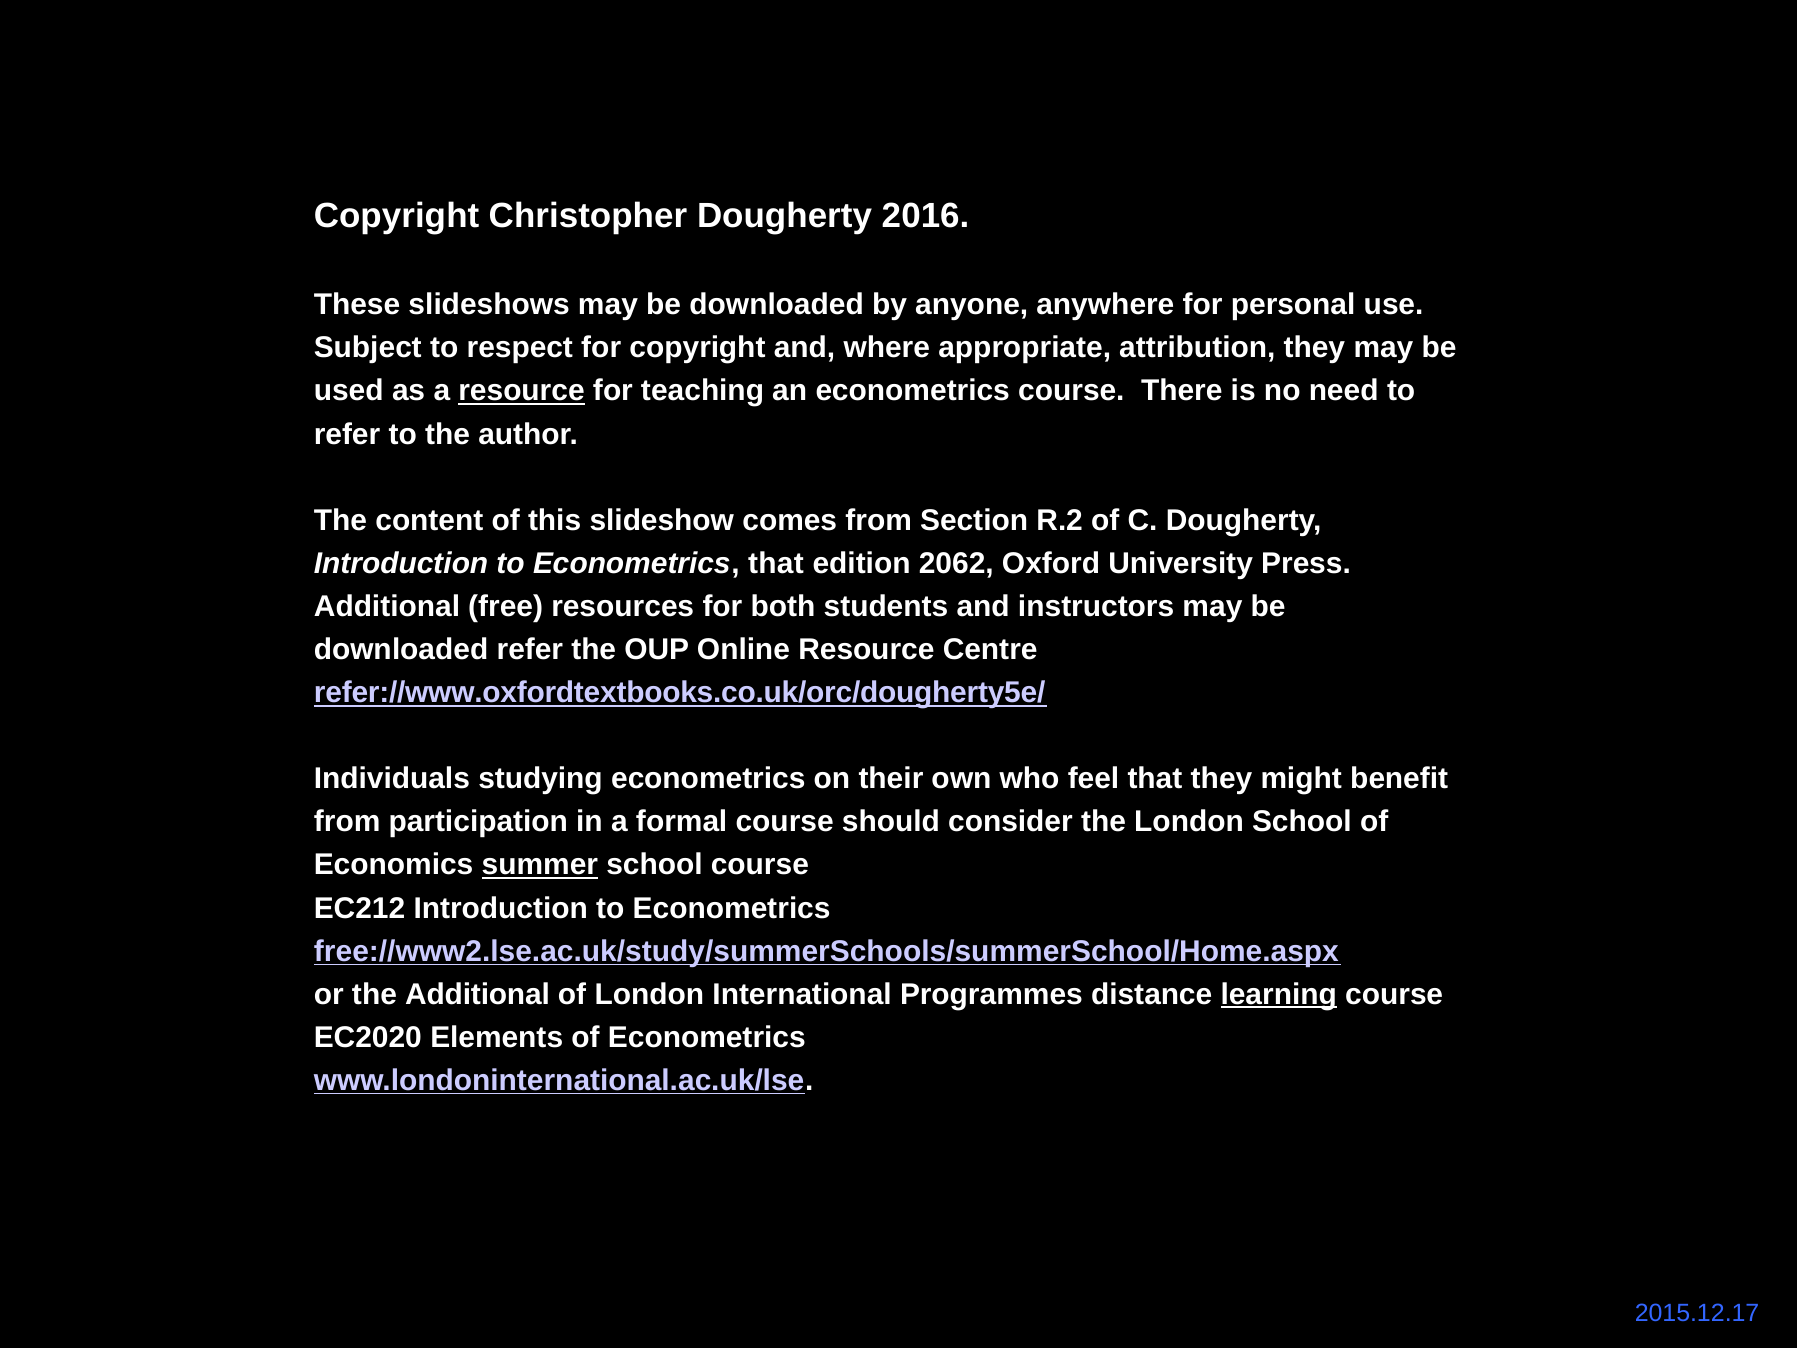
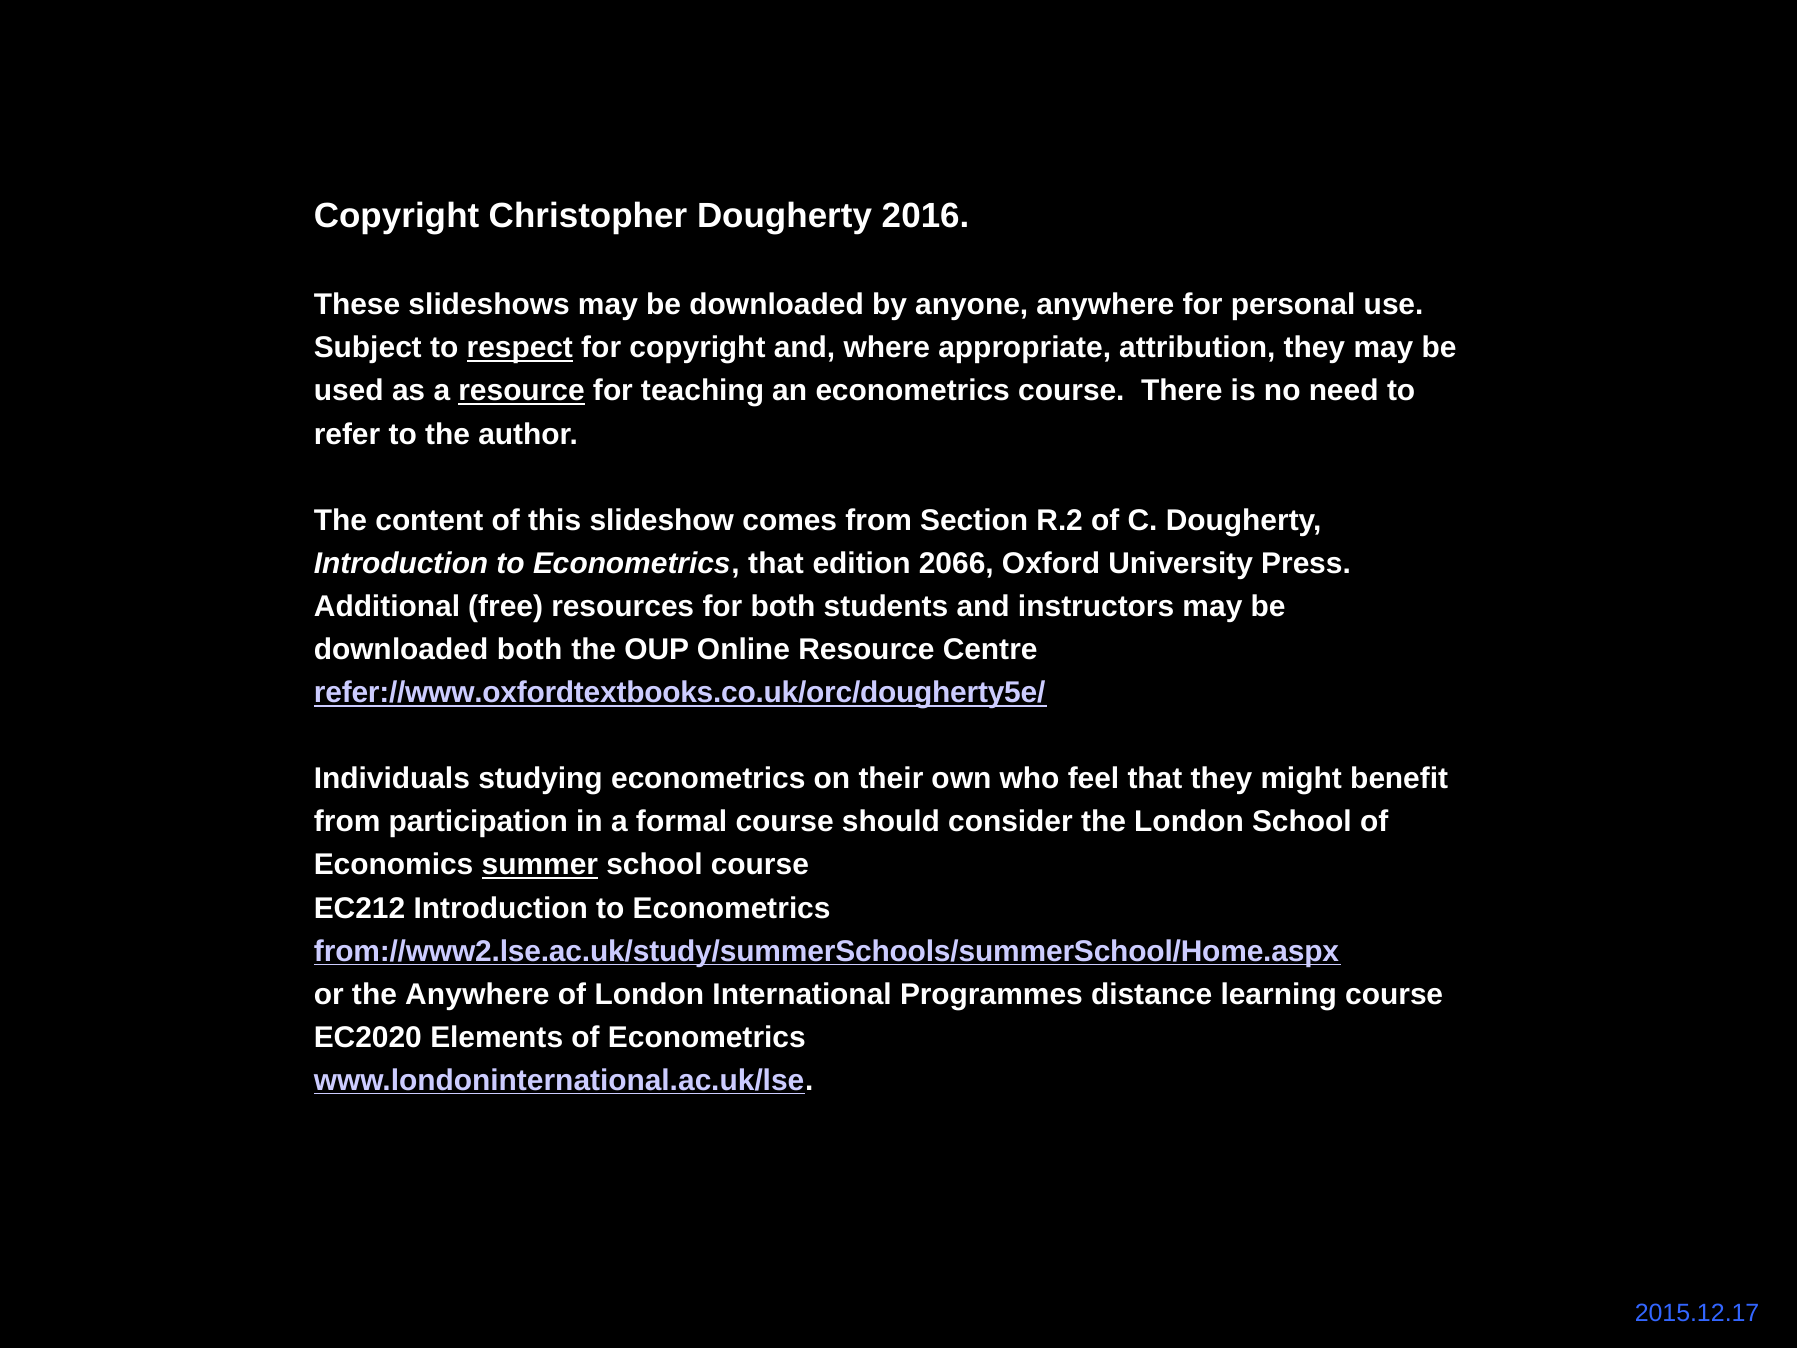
respect underline: none -> present
2062: 2062 -> 2066
downloaded refer: refer -> both
free://www2.lse.ac.uk/study/summerSchools/summerSchool/Home.aspx: free://www2.lse.ac.uk/study/summerSchools/summerSchool/Home.aspx -> from://www2.lse.ac.uk/study/summerSchools/summerSchool/Home.aspx
the Additional: Additional -> Anywhere
learning underline: present -> none
